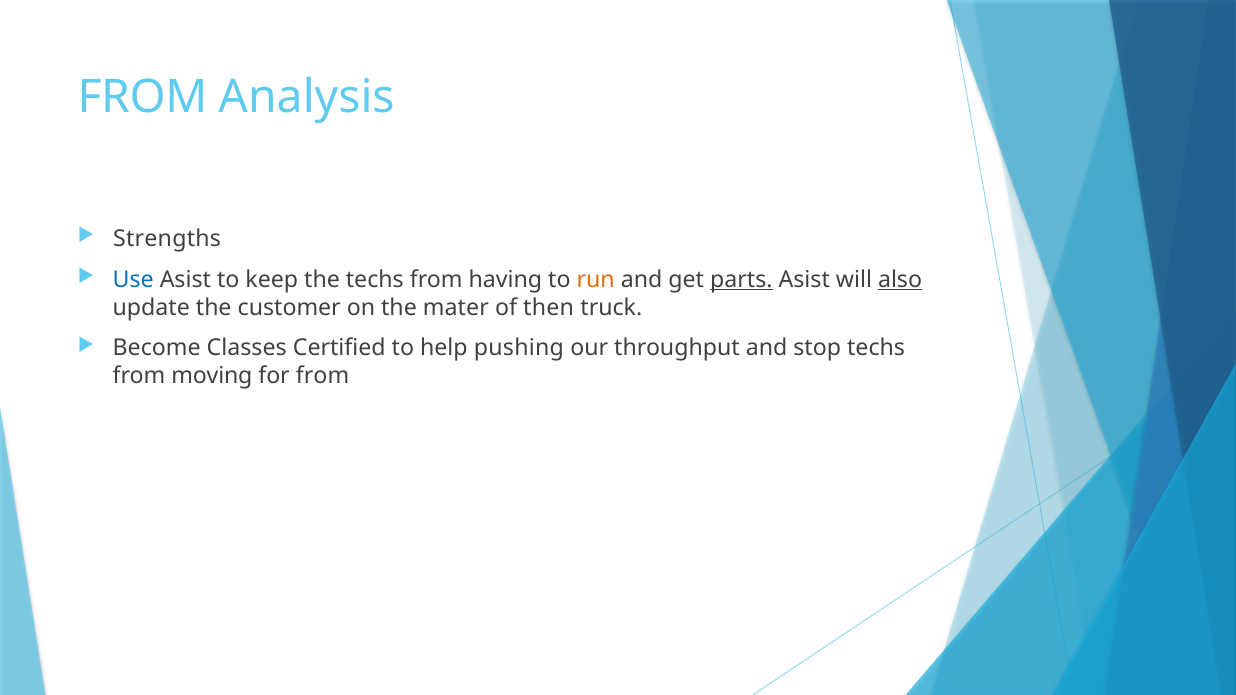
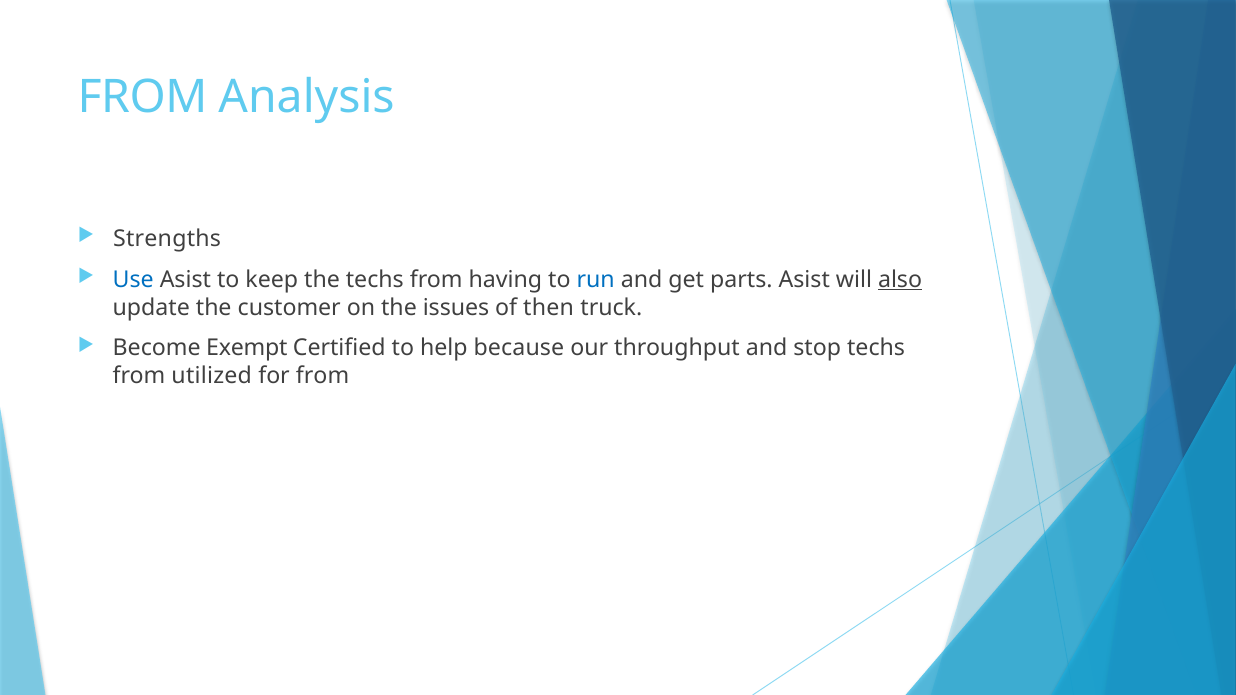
run colour: orange -> blue
parts underline: present -> none
mater: mater -> issues
Classes: Classes -> Exempt
pushing: pushing -> because
moving: moving -> utilized
